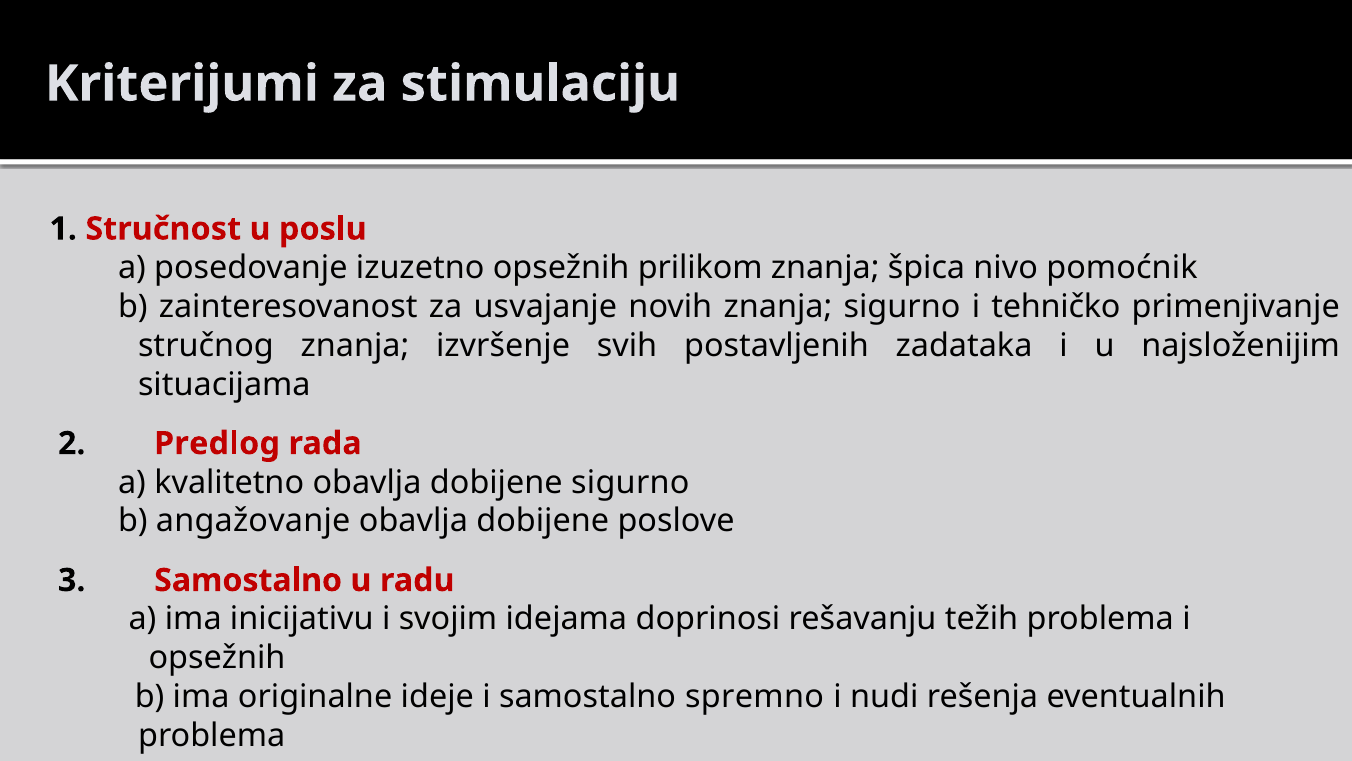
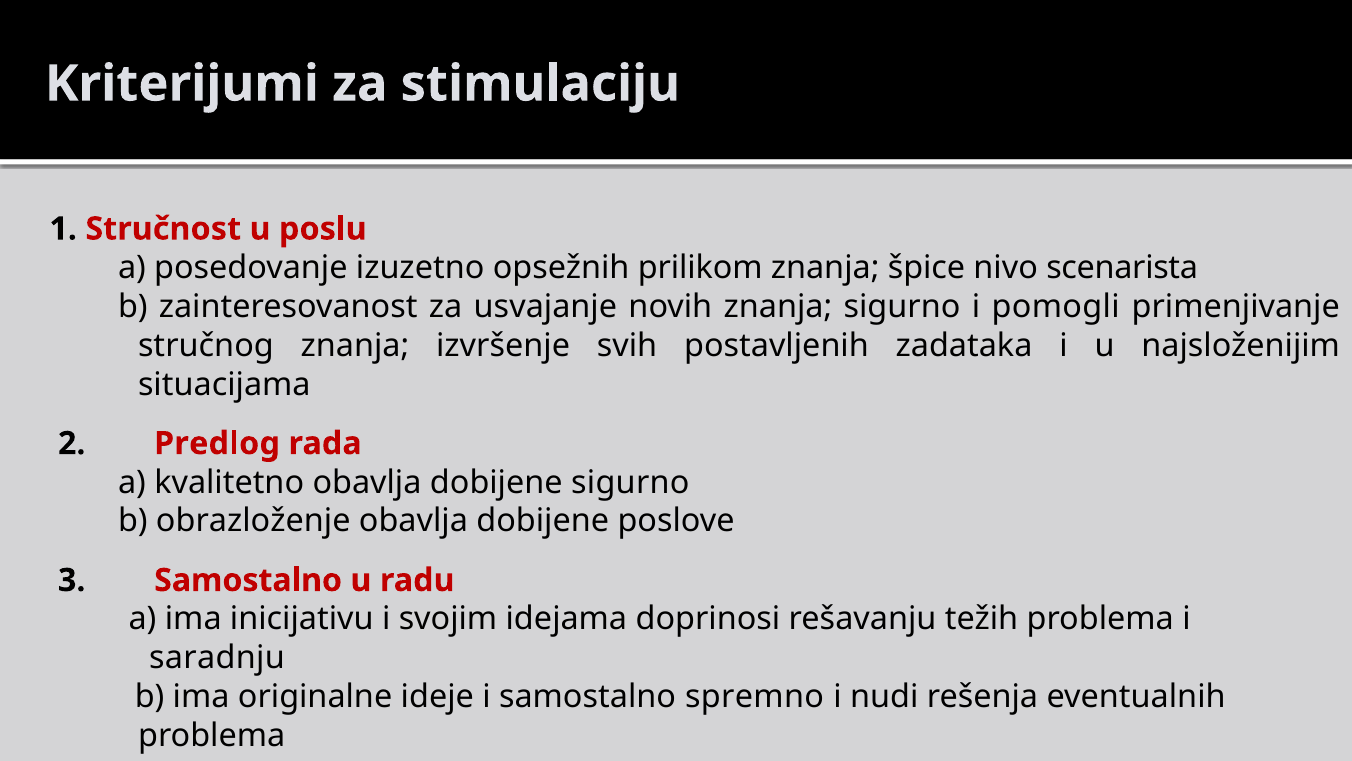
špica: špica -> špice
pomoćnik: pomoćnik -> scenarista
tehničko: tehničko -> pomogli
angažovanje: angažovanje -> obrazloženje
opsežnih at (217, 658): opsežnih -> saradnju
